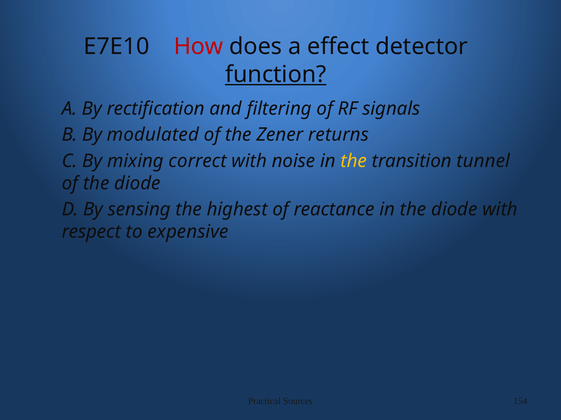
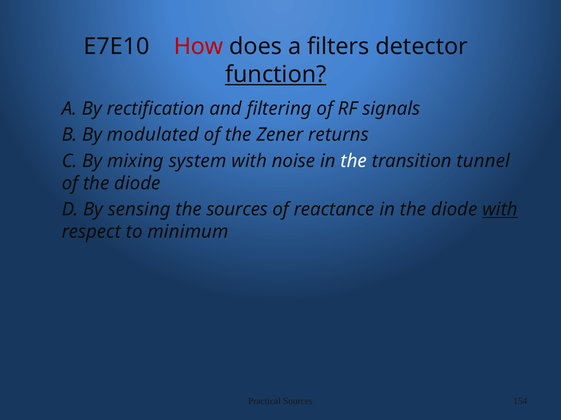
effect: effect -> filters
correct: correct -> system
the at (354, 161) colour: yellow -> white
the highest: highest -> sources
with at (500, 210) underline: none -> present
expensive: expensive -> minimum
